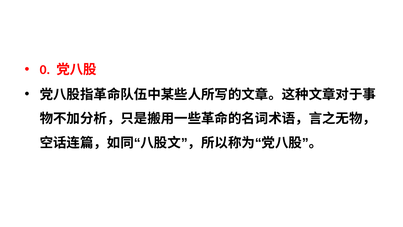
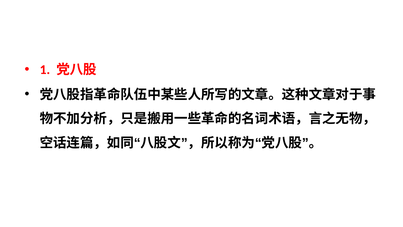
0: 0 -> 1
